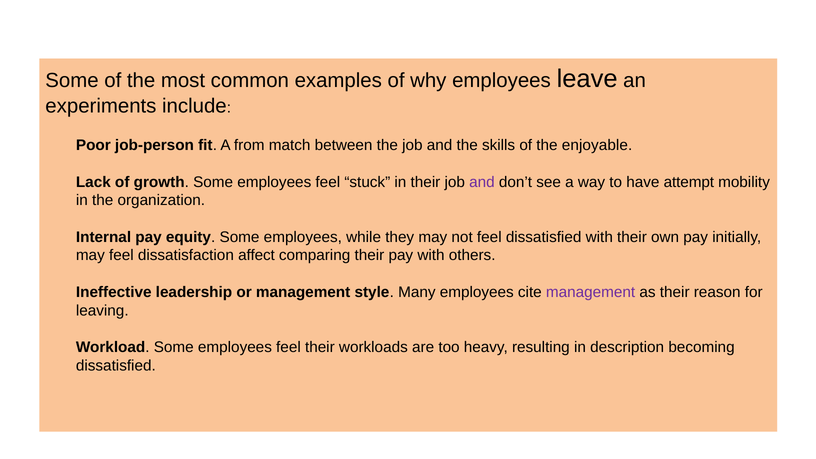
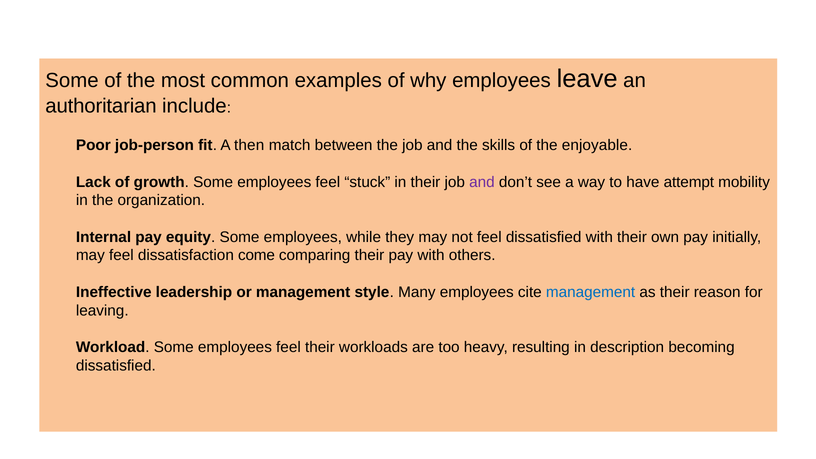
experiments: experiments -> authoritarian
from: from -> then
affect: affect -> come
management at (591, 292) colour: purple -> blue
